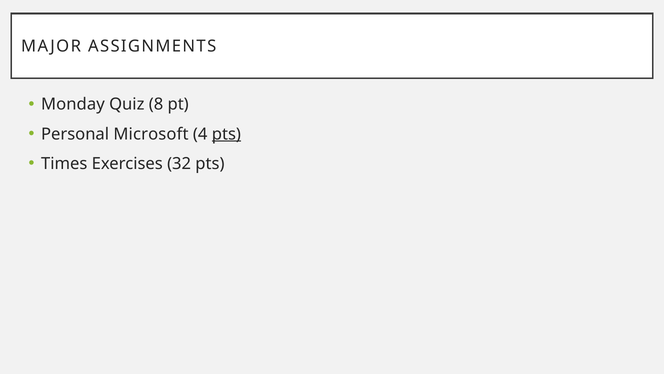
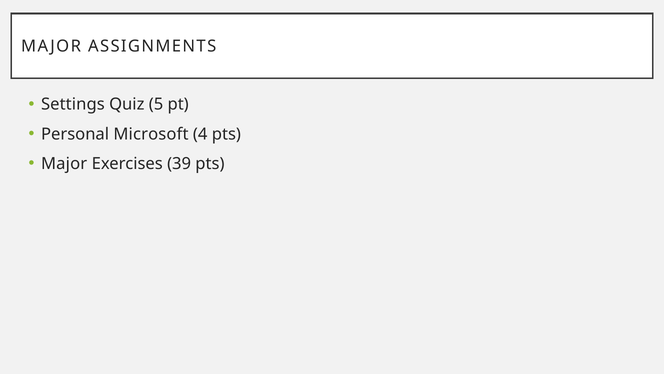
Monday: Monday -> Settings
8: 8 -> 5
pts at (226, 134) underline: present -> none
Times at (64, 163): Times -> Major
32: 32 -> 39
